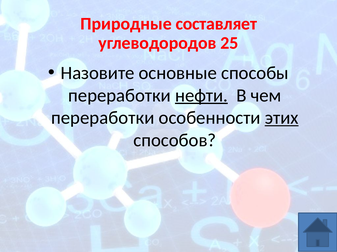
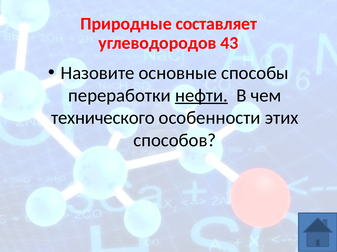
25: 25 -> 43
переработки at (103, 118): переработки -> технического
этих underline: present -> none
